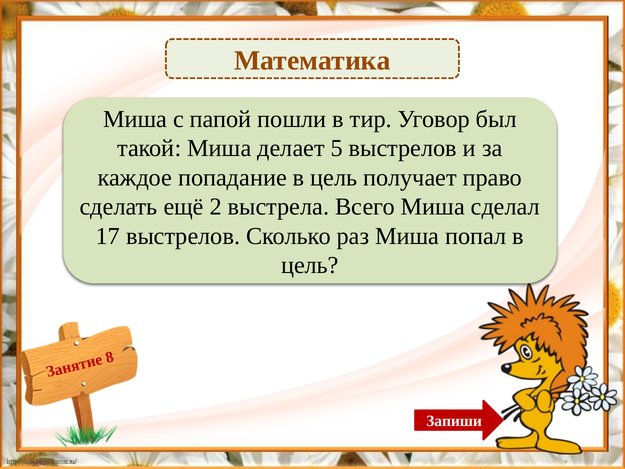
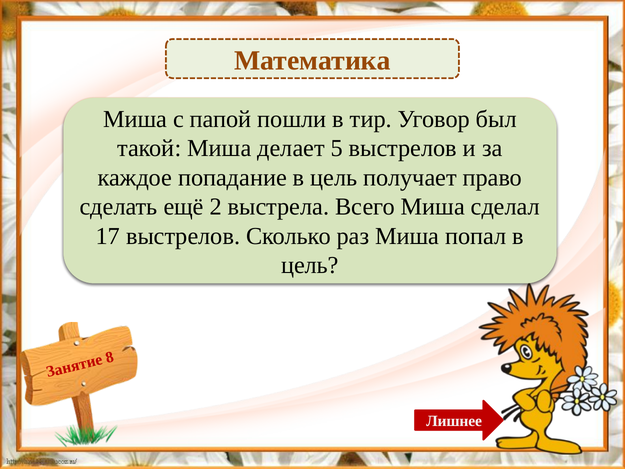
Запиши: Запиши -> Лишнее
